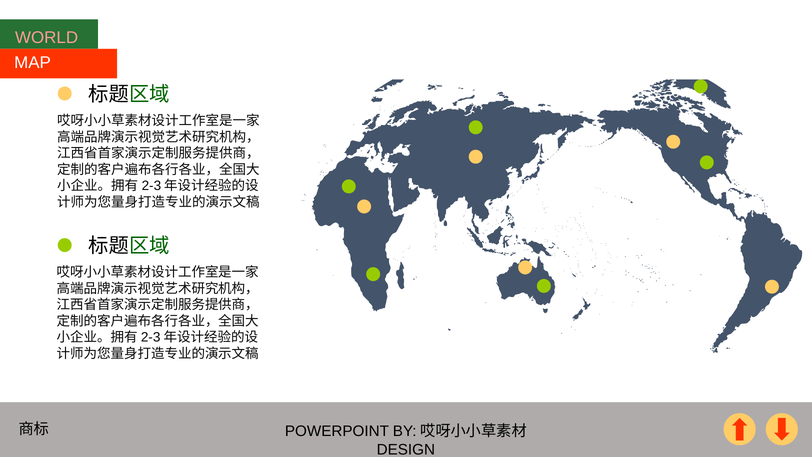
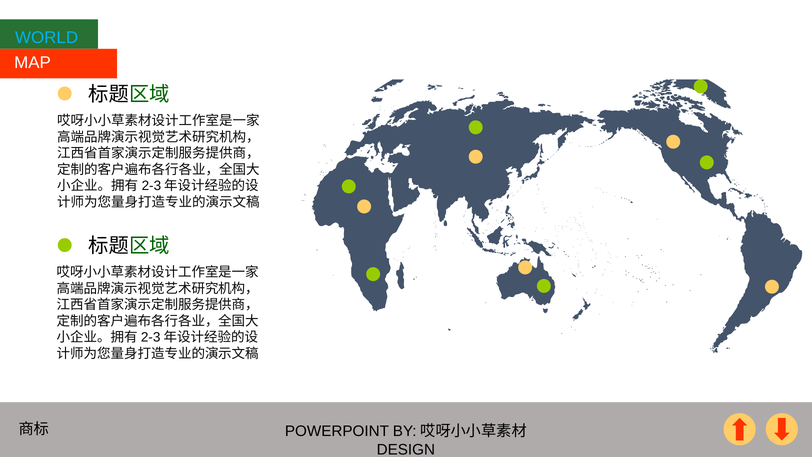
WORLD colour: pink -> light blue
